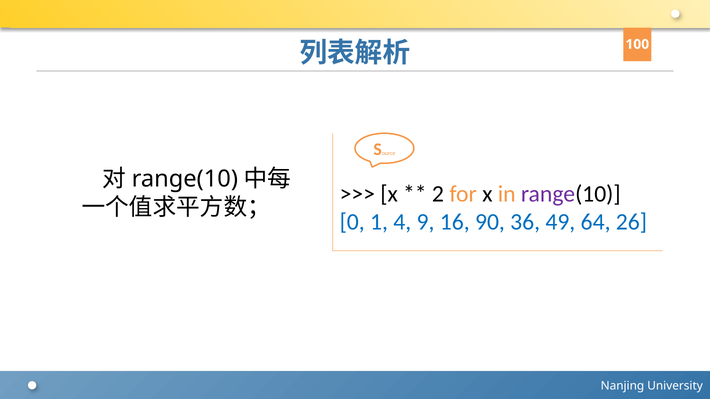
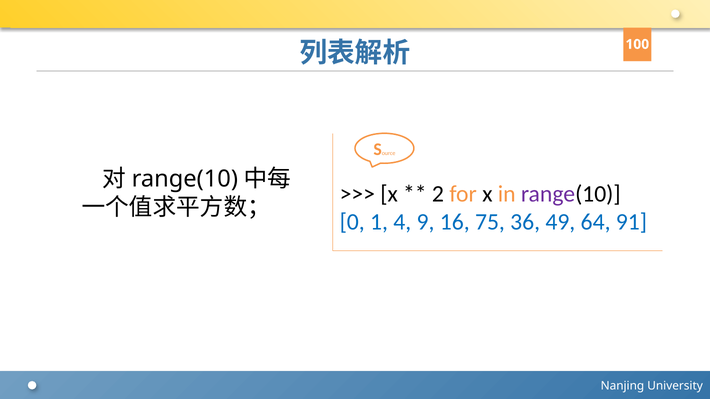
90: 90 -> 75
26: 26 -> 91
